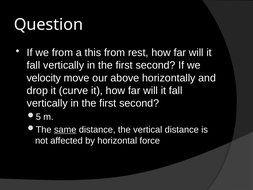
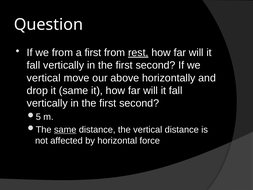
a this: this -> first
rest underline: none -> present
velocity at (44, 78): velocity -> vertical
it curve: curve -> same
